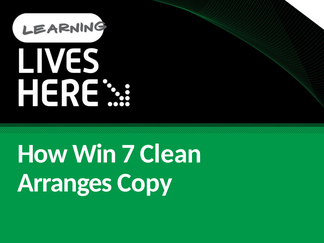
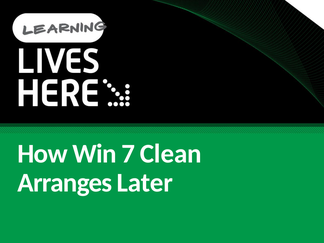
Copy: Copy -> Later
